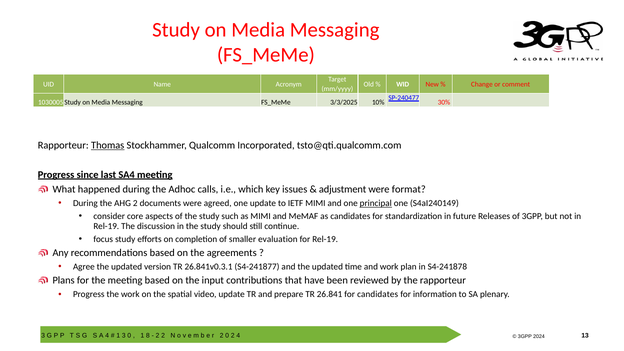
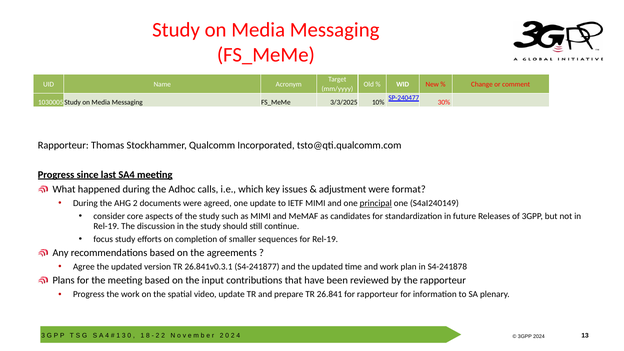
Thomas underline: present -> none
evaluation: evaluation -> sequences
for candidates: candidates -> rapporteur
